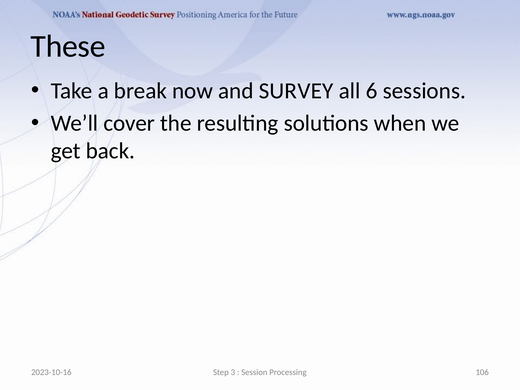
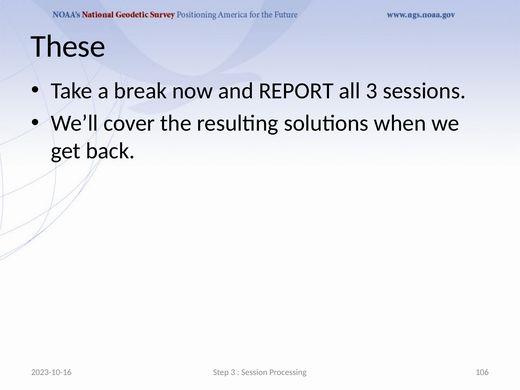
SURVEY: SURVEY -> REPORT
all 6: 6 -> 3
